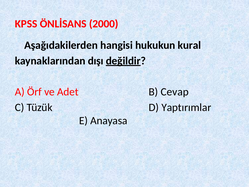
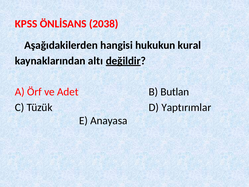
2000: 2000 -> 2038
dışı: dışı -> altı
Cevap: Cevap -> Butlan
